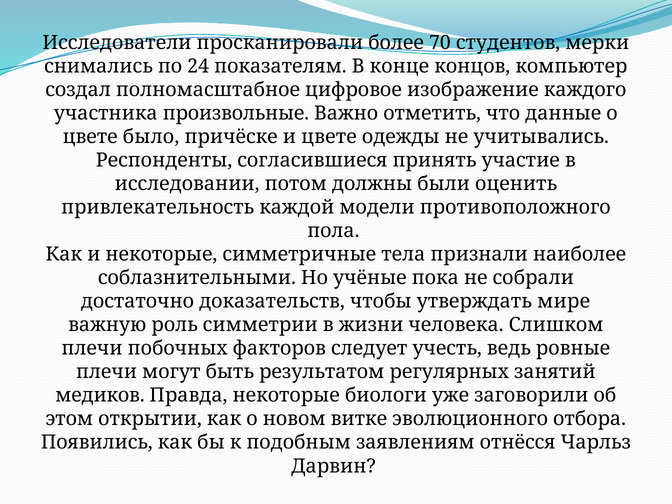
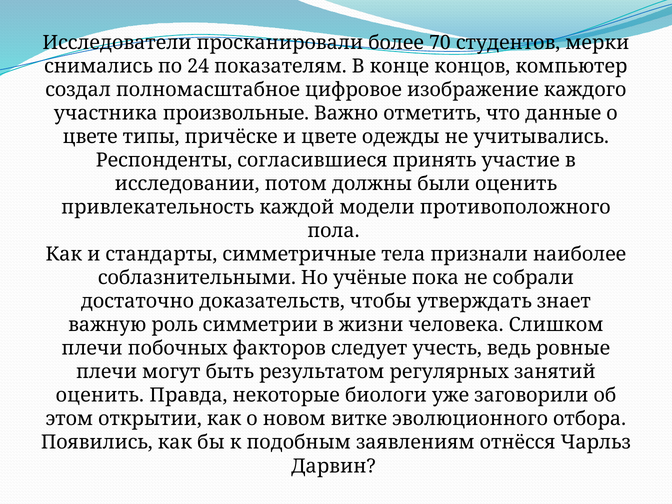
было: было -> типы
и некоторые: некоторые -> стандарты
мире: мире -> знает
медиков at (100, 395): медиков -> оценить
